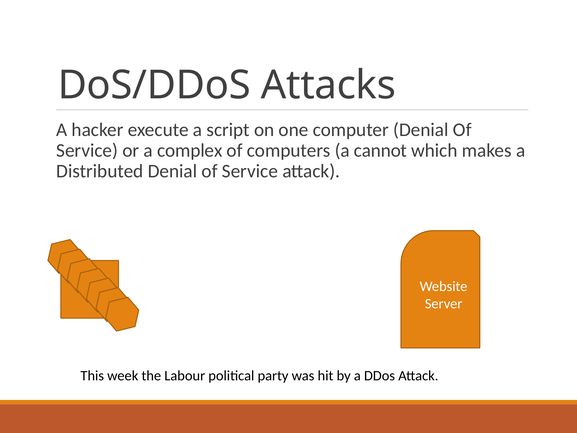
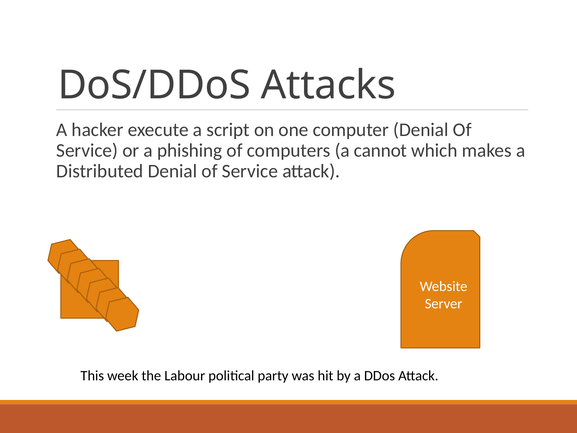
complex: complex -> phishing
